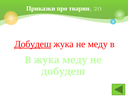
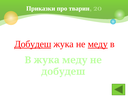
меду at (98, 44) underline: none -> present
